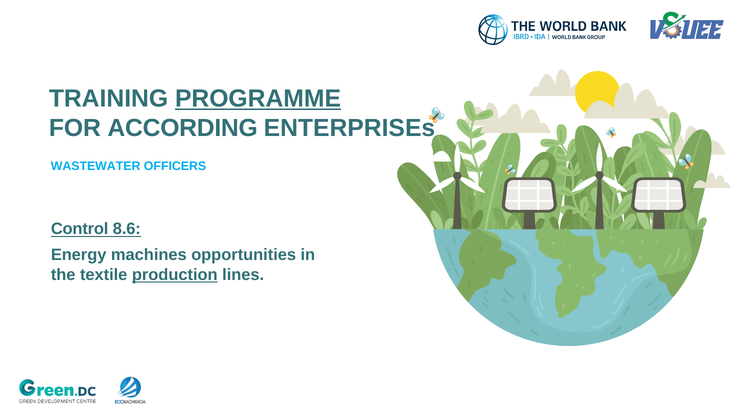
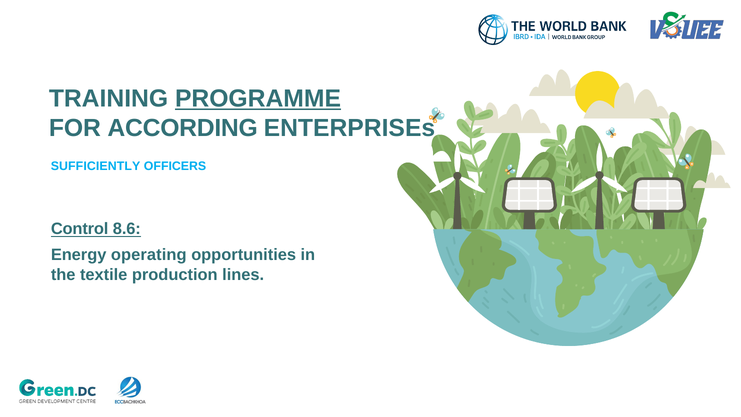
WASTEWATER: WASTEWATER -> SUFFICIENTLY
machines: machines -> operating
production underline: present -> none
